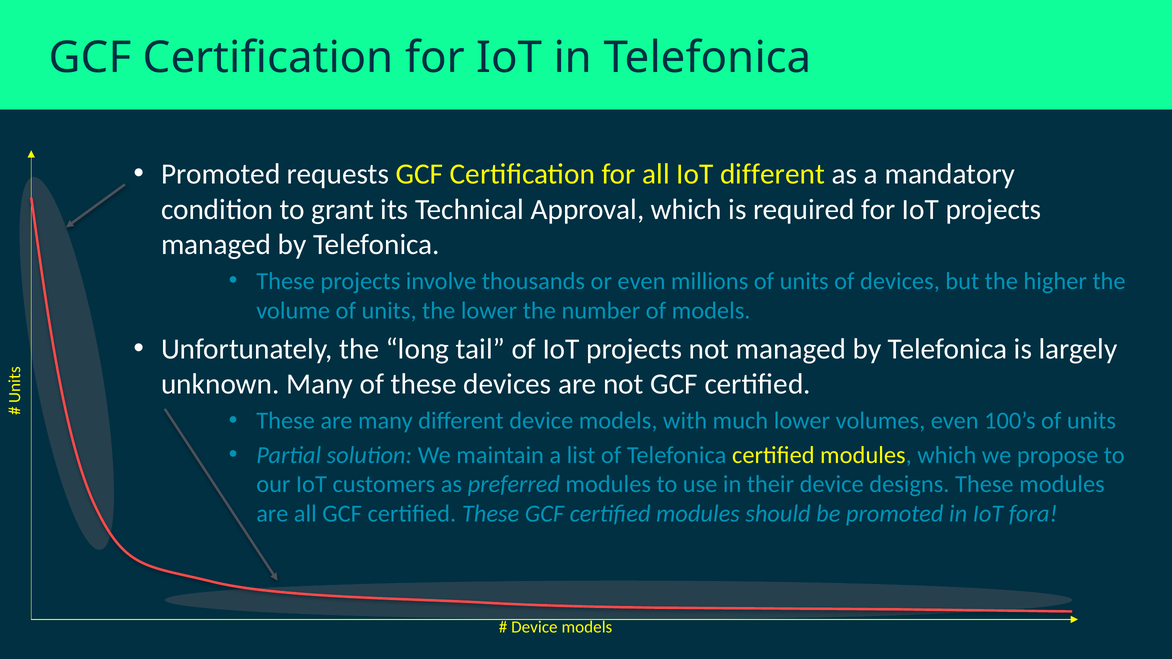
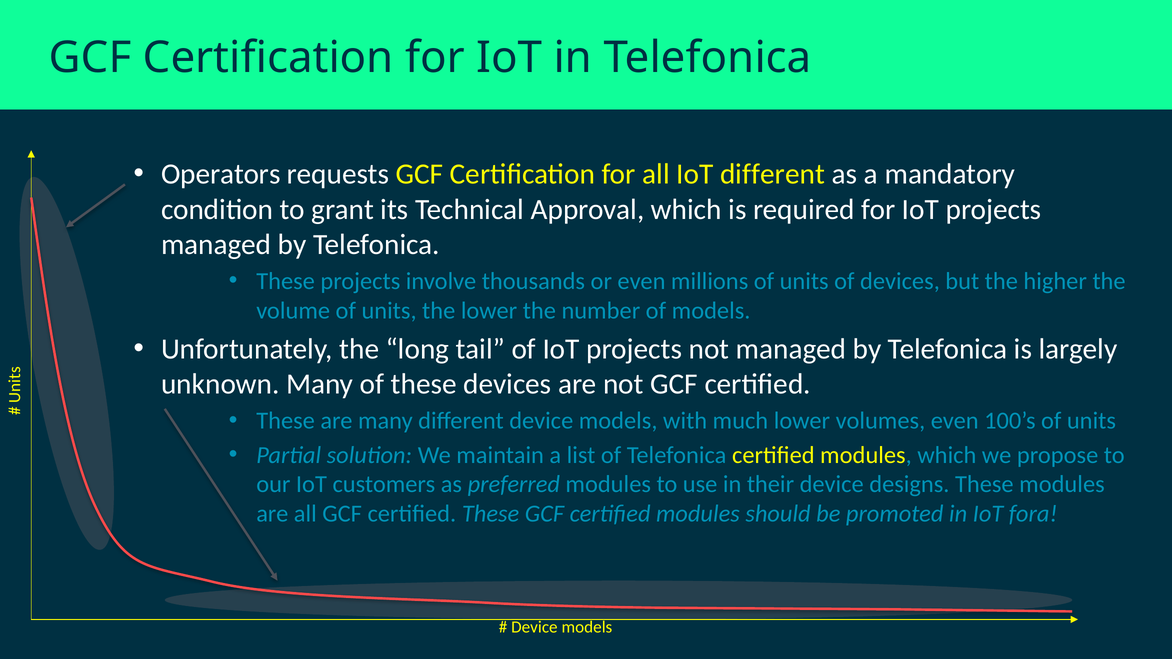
Promoted at (221, 174): Promoted -> Operators
